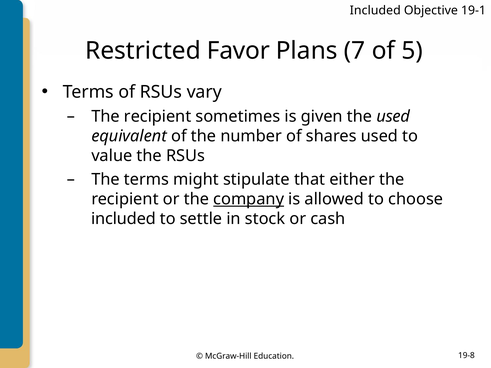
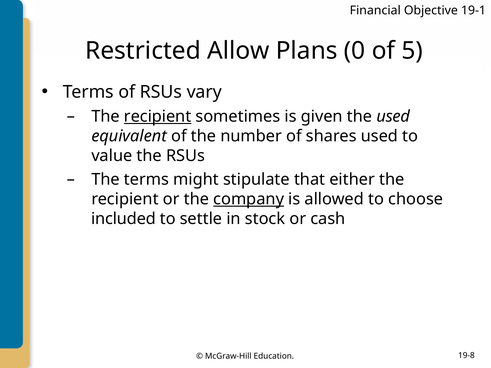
Included at (375, 11): Included -> Financial
Favor: Favor -> Allow
7: 7 -> 0
recipient at (158, 117) underline: none -> present
